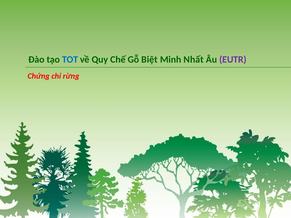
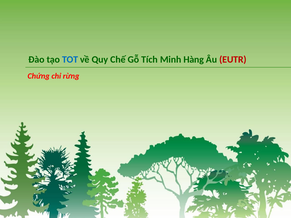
Biệt: Biệt -> Tích
Nhất: Nhất -> Hàng
EUTR colour: purple -> red
